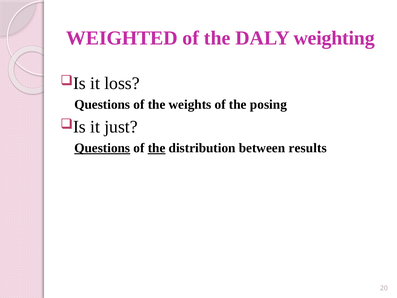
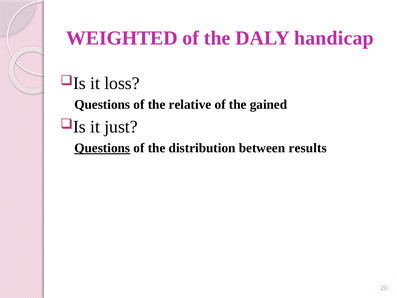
weighting: weighting -> handicap
weights: weights -> relative
posing: posing -> gained
the at (157, 148) underline: present -> none
